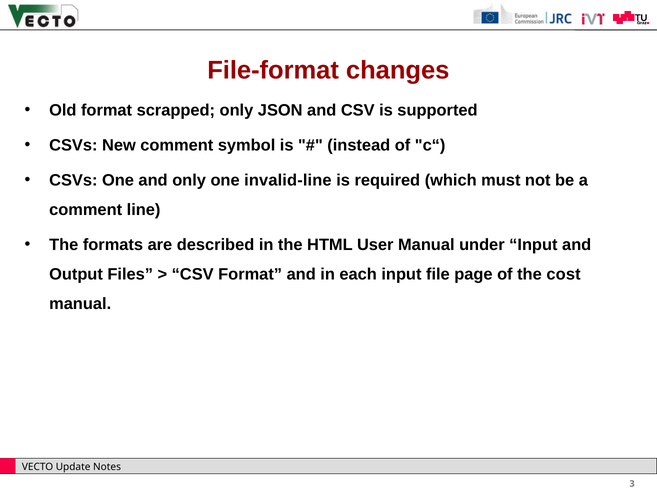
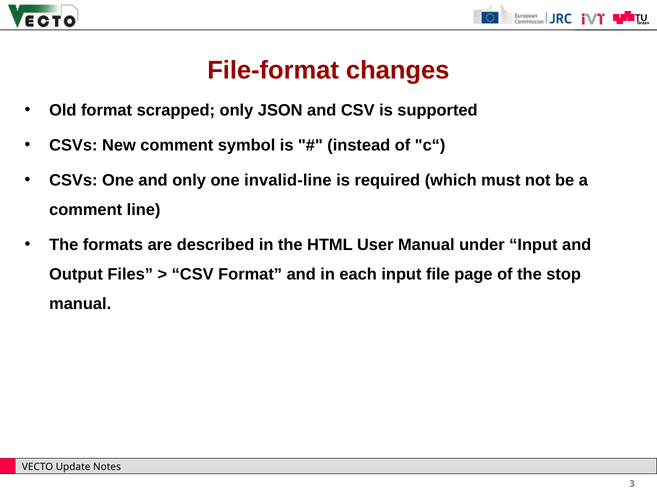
cost: cost -> stop
